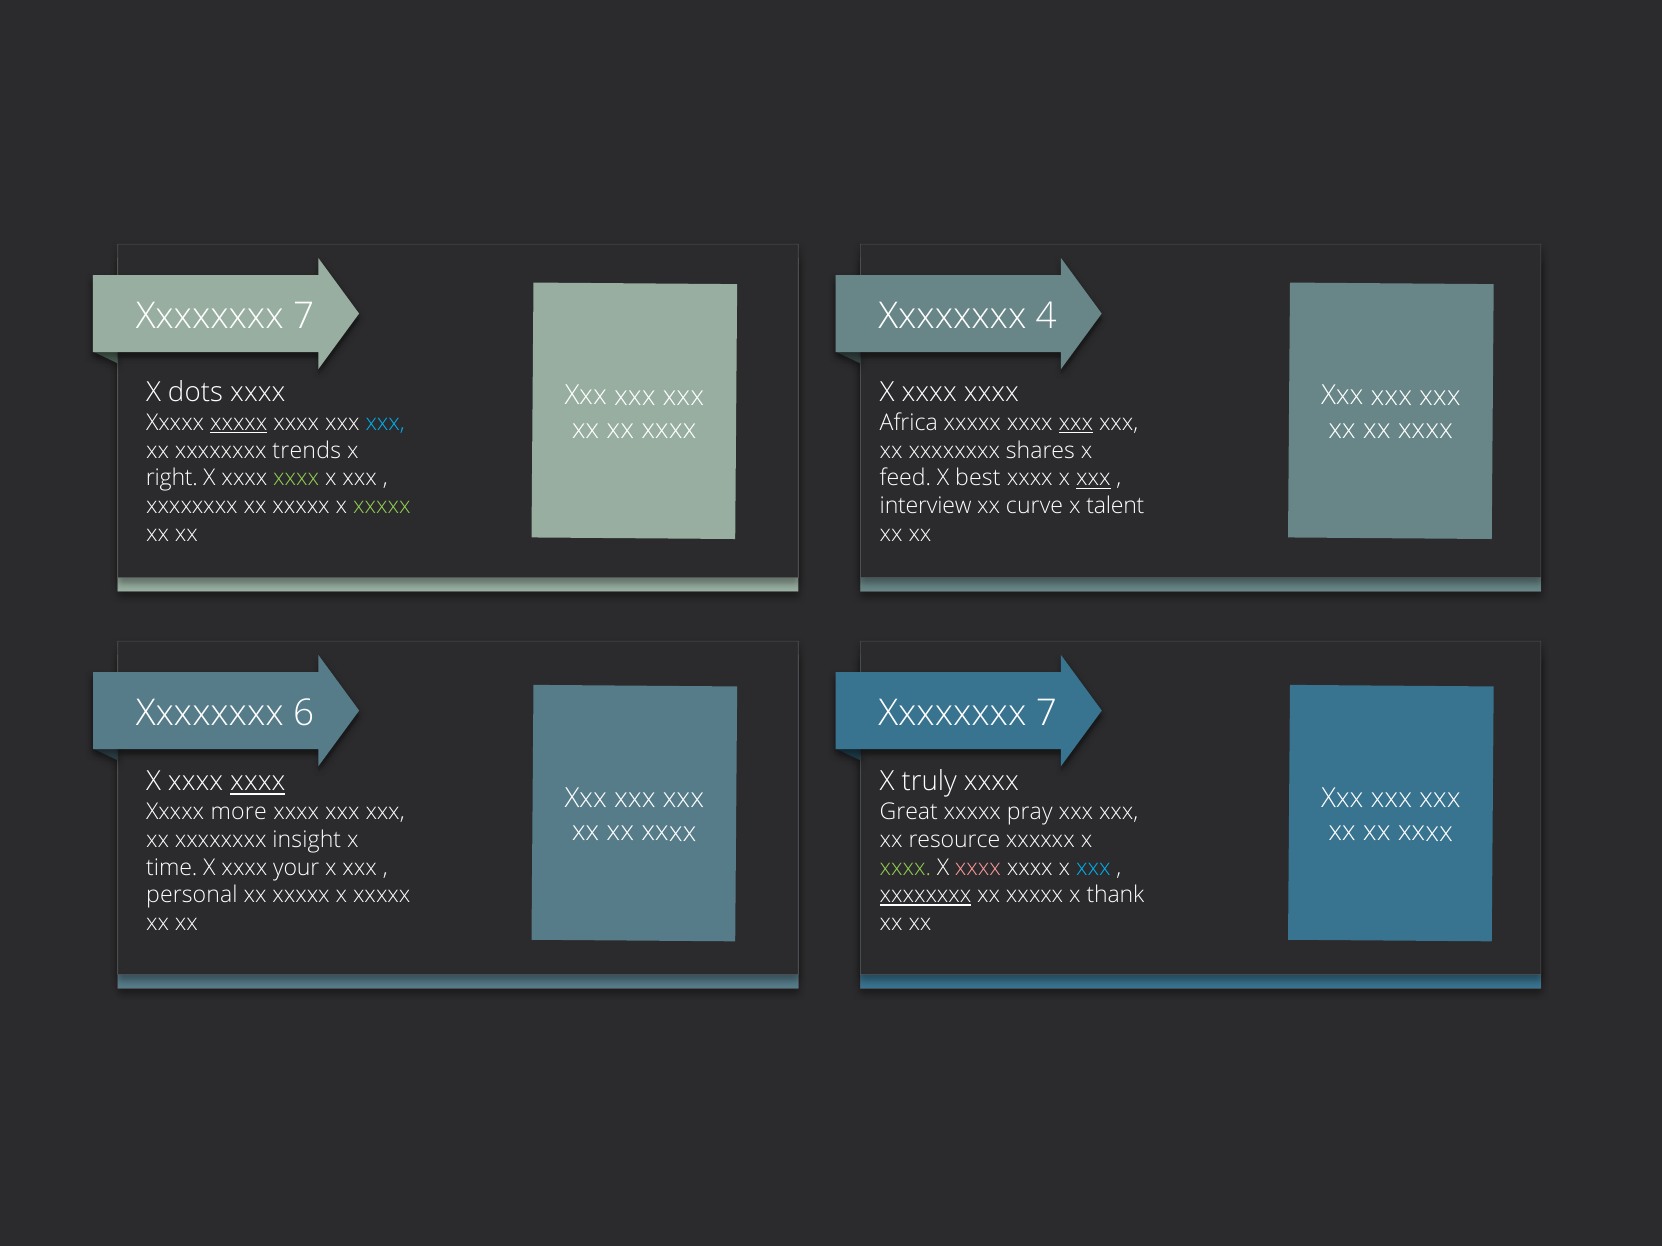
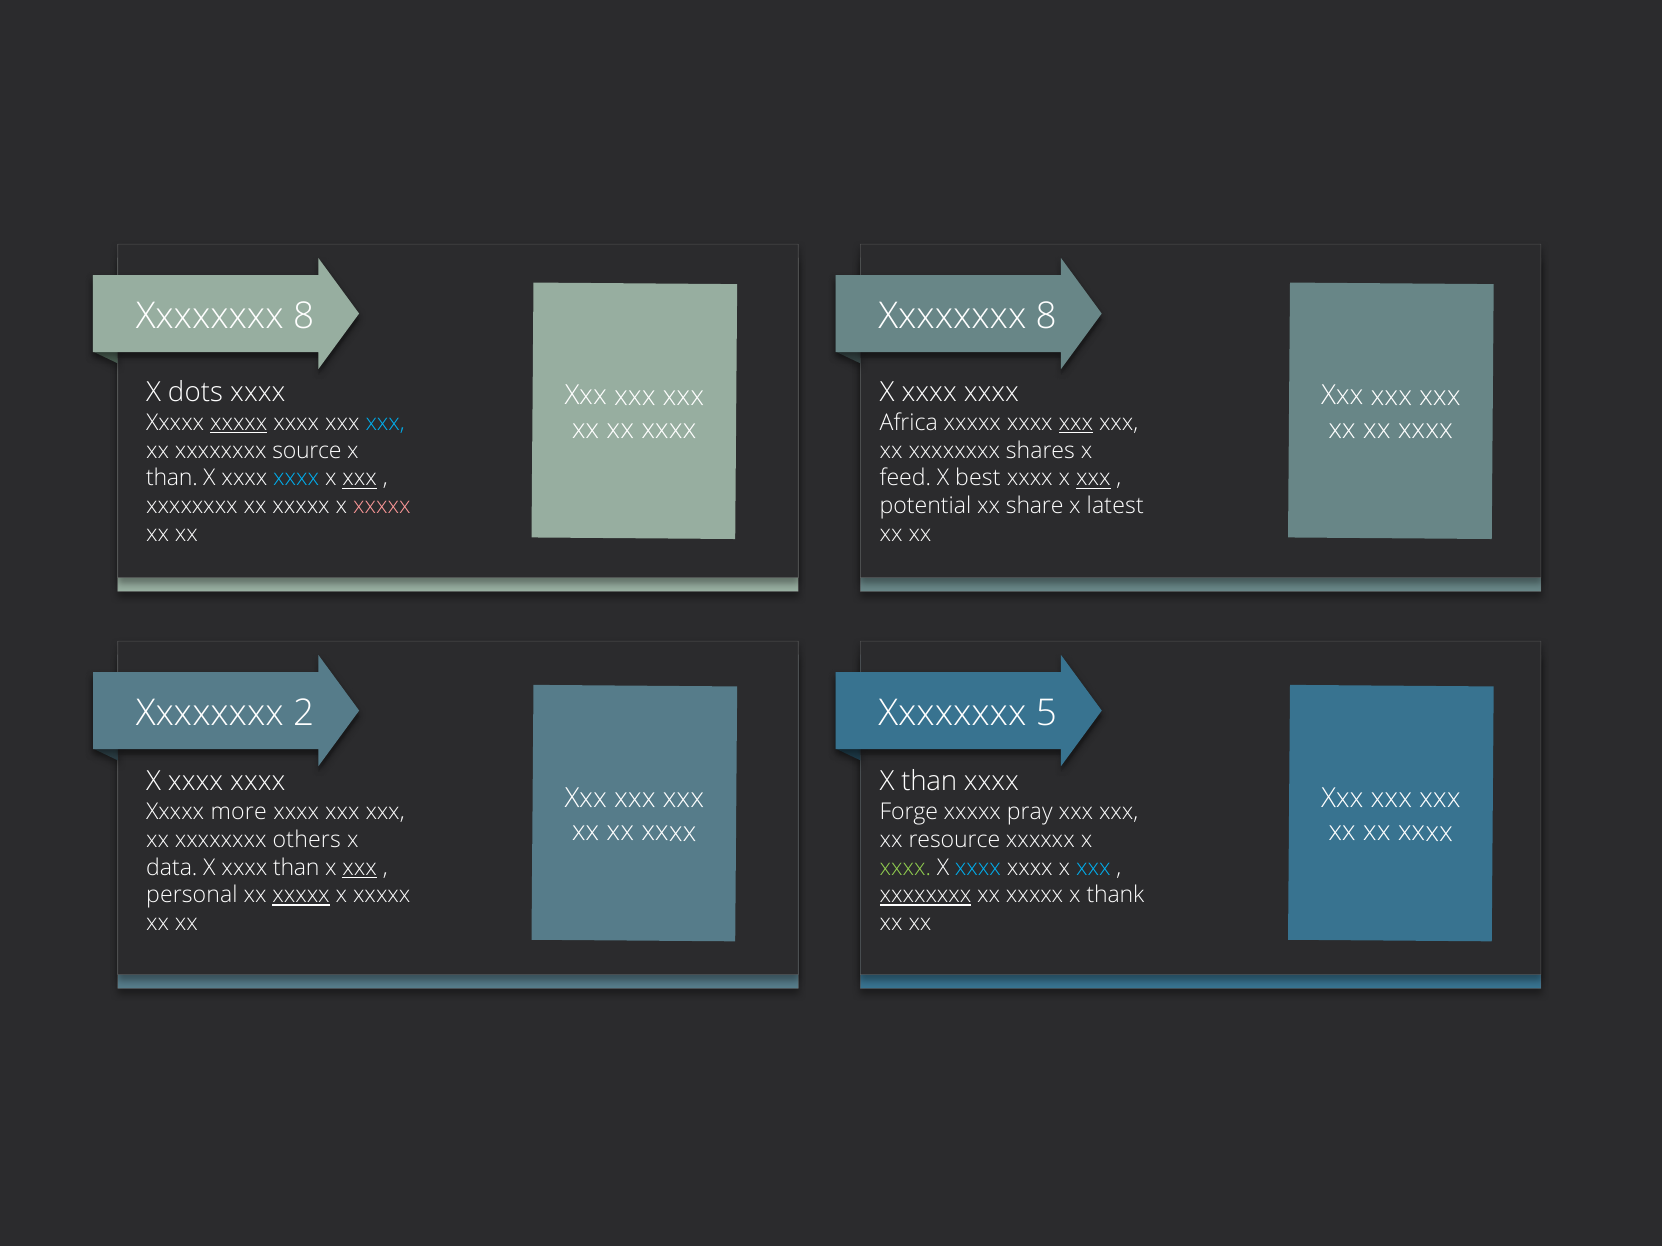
7 at (304, 316): 7 -> 8
4 at (1046, 316): 4 -> 8
trends: trends -> source
right at (172, 478): right -> than
xxxx at (296, 478) colour: light green -> light blue
xxx at (360, 478) underline: none -> present
xxxxx at (382, 506) colour: light green -> pink
interview: interview -> potential
curve: curve -> share
talent: talent -> latest
6: 6 -> 2
7 at (1046, 713): 7 -> 5
xxxx at (258, 782) underline: present -> none
truly at (929, 782): truly -> than
Great: Great -> Forge
insight: insight -> others
time: time -> data
xxxx your: your -> than
xxx at (360, 868) underline: none -> present
xxxx at (978, 868) colour: pink -> light blue
xxxxx at (301, 896) underline: none -> present
